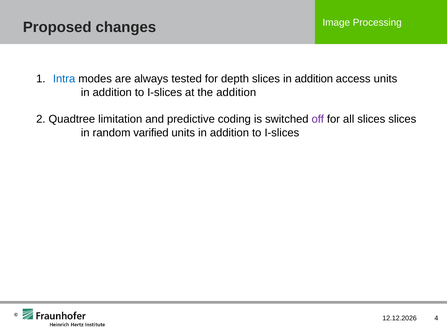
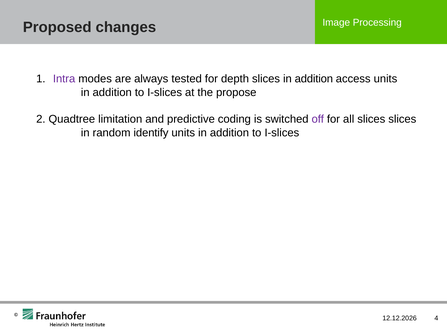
Intra colour: blue -> purple
the addition: addition -> propose
varified: varified -> identify
